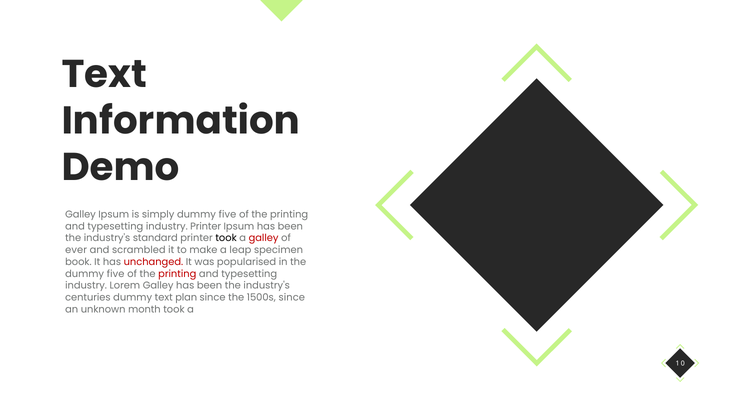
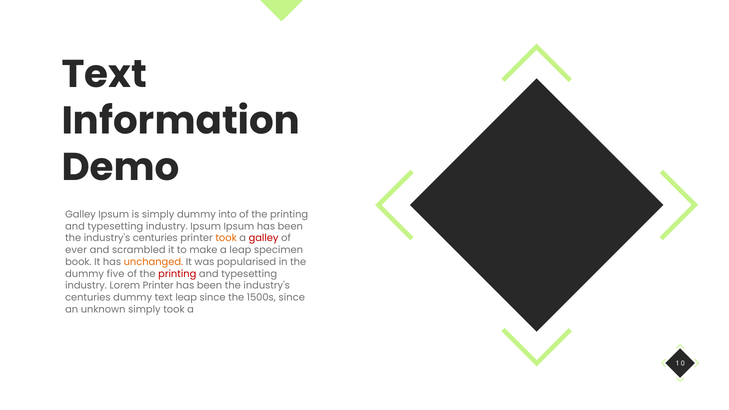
simply dummy five: five -> into
industry Printer: Printer -> Ipsum
standard at (155, 238): standard -> centuries
took at (226, 238) colour: black -> orange
unchanged colour: red -> orange
Lorem Galley: Galley -> Printer
text plan: plan -> leap
unknown month: month -> simply
